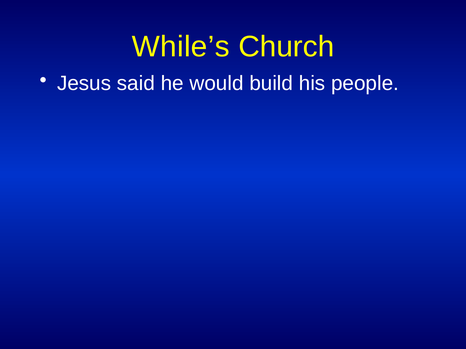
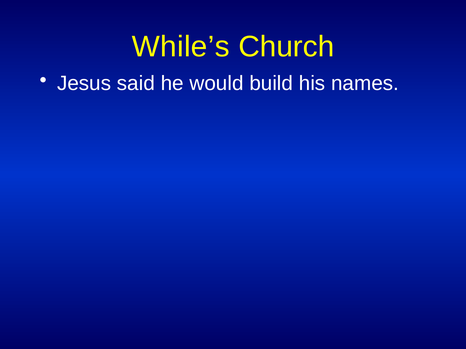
people: people -> names
